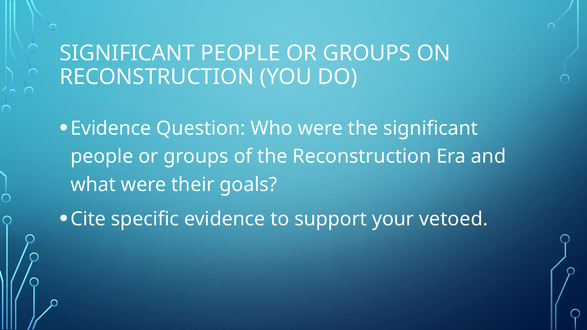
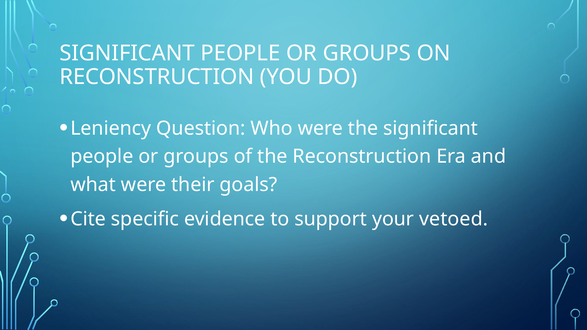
Evidence at (111, 128): Evidence -> Leniency
